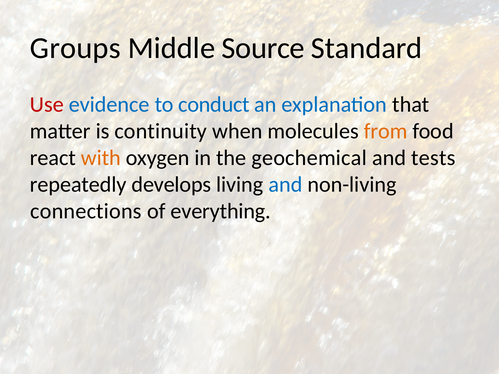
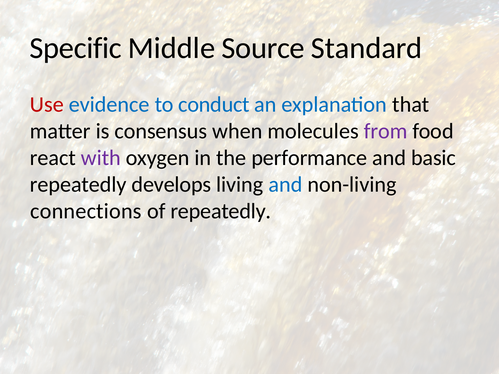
Groups: Groups -> Specific
continuity: continuity -> consensus
from colour: orange -> purple
with colour: orange -> purple
geochemical: geochemical -> performance
tests: tests -> basic
of everything: everything -> repeatedly
